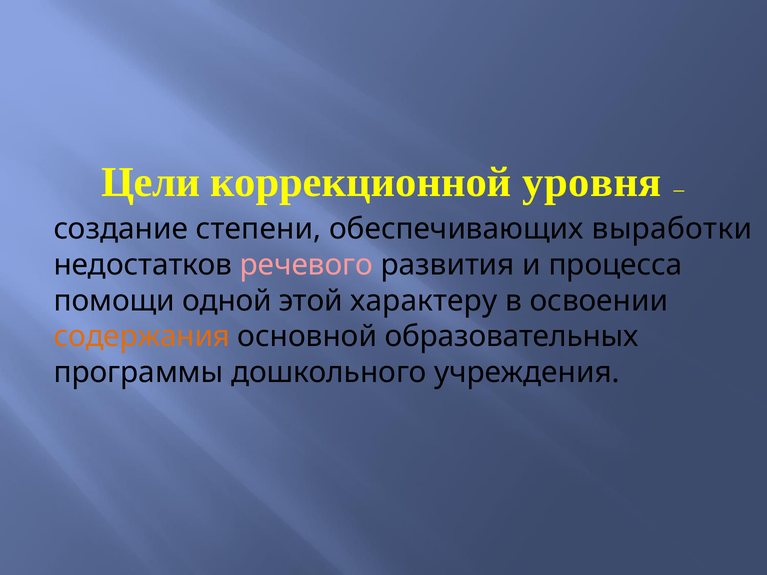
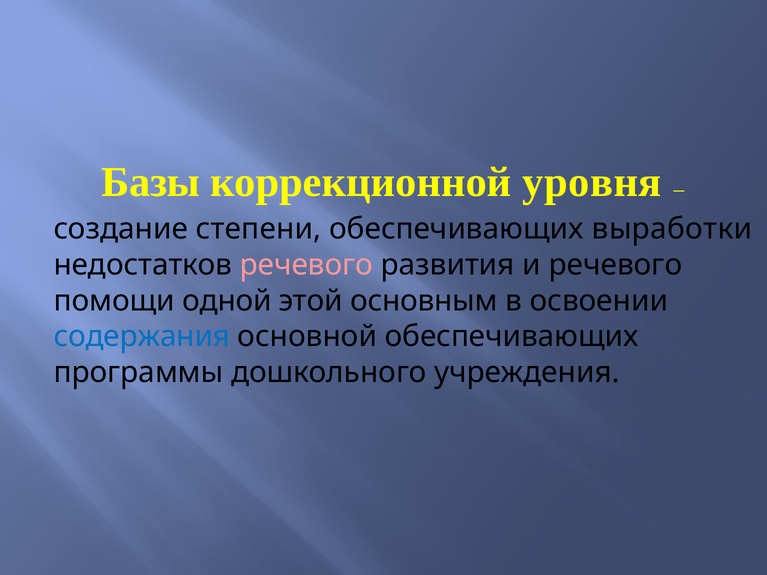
Цели: Цели -> Базы
и процесса: процесса -> речевого
характеру: характеру -> основным
содержания colour: orange -> blue
основной образовательных: образовательных -> обеспечивающих
